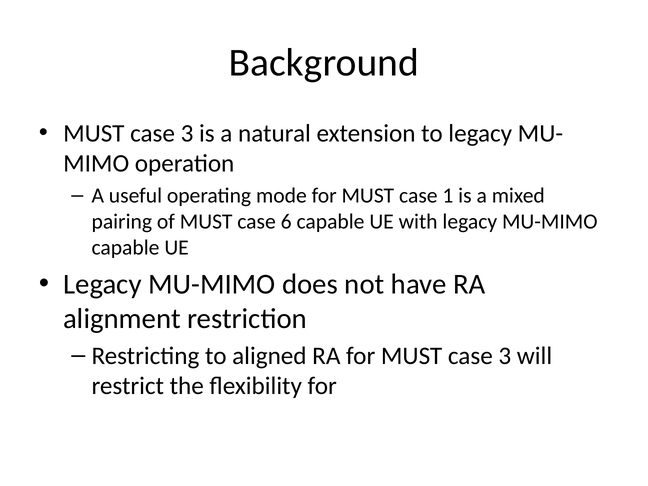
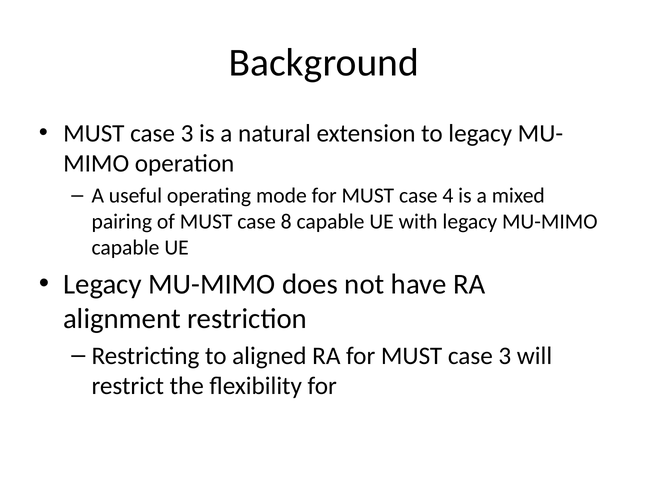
1: 1 -> 4
6: 6 -> 8
